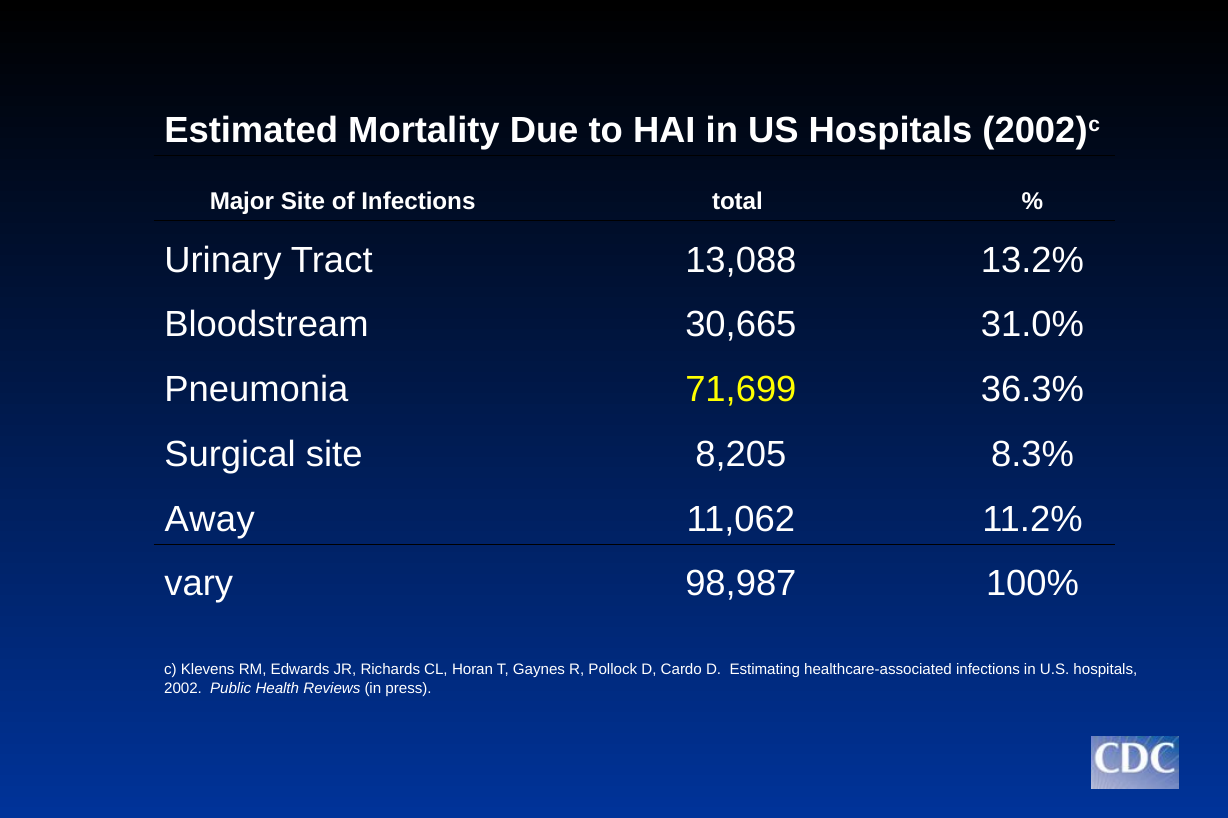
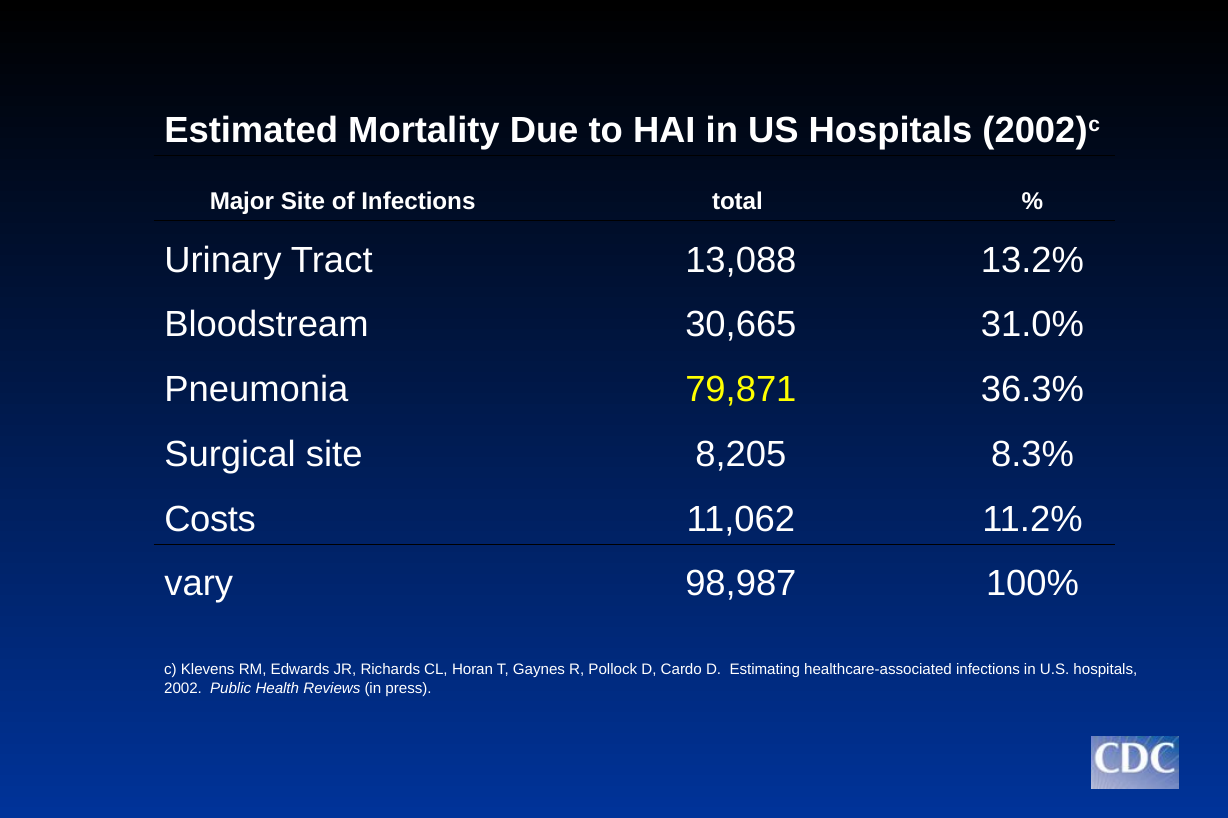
71,699: 71,699 -> 79,871
Away: Away -> Costs
